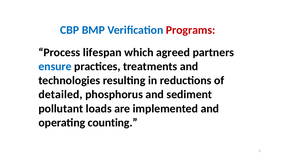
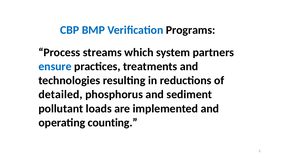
Programs colour: red -> black
lifespan: lifespan -> streams
agreed: agreed -> system
